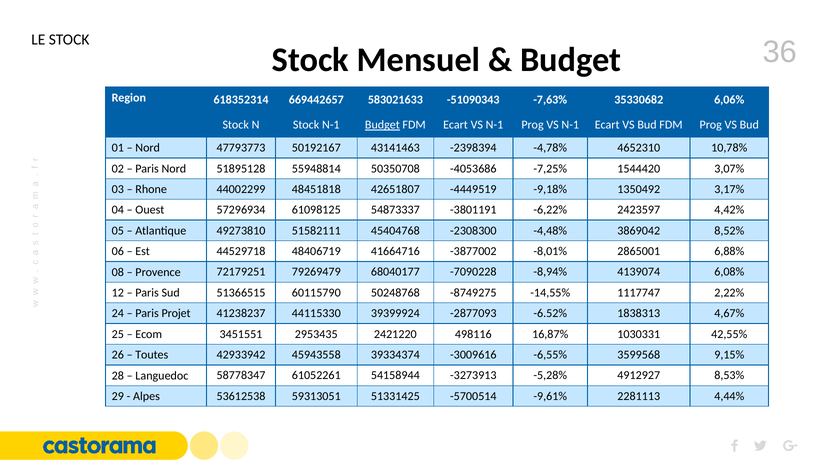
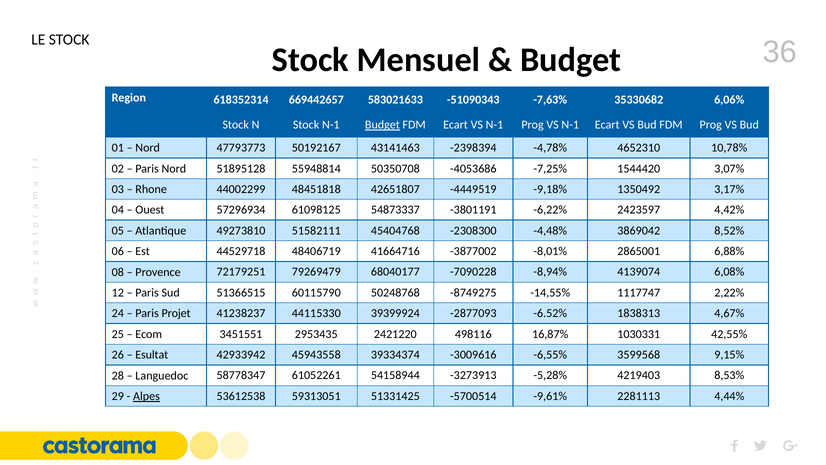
Toutes: Toutes -> Esultat
4912927: 4912927 -> 4219403
Alpes underline: none -> present
